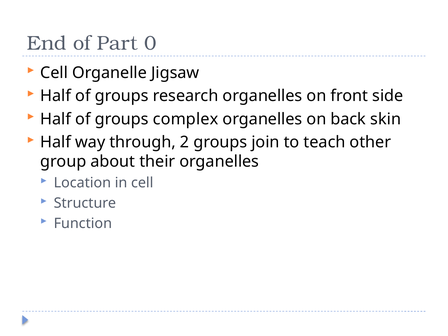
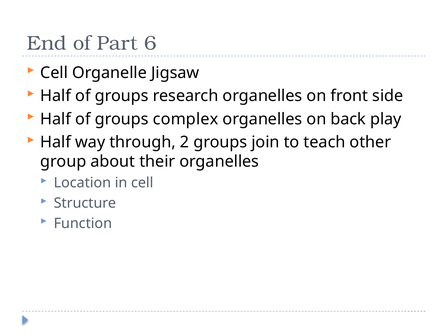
0: 0 -> 6
skin: skin -> play
